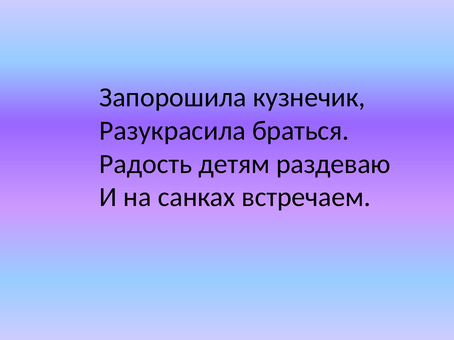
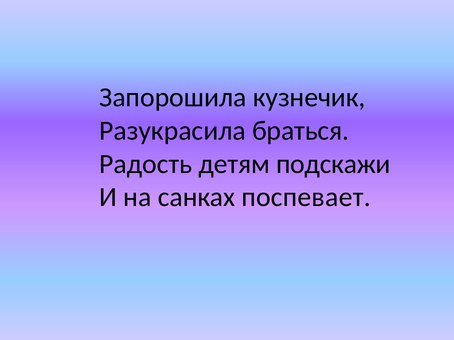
раздеваю: раздеваю -> подскажи
встречаем: встречаем -> поспевает
